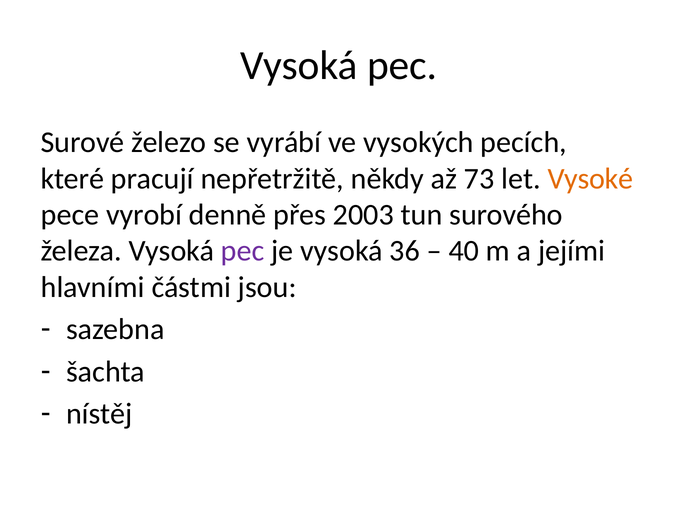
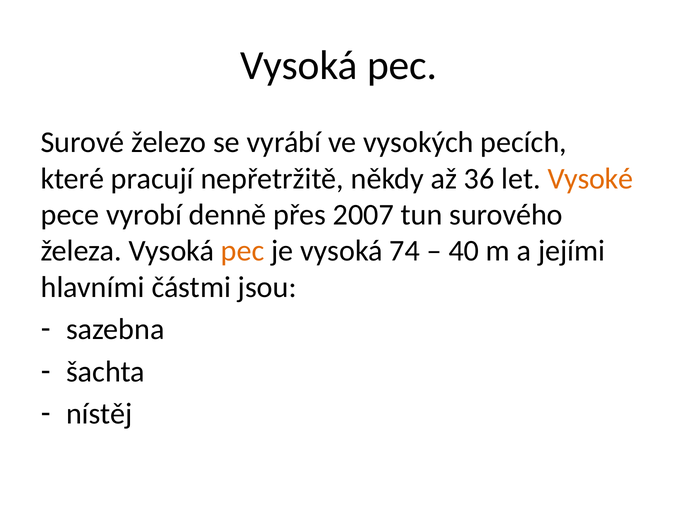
73: 73 -> 36
2003: 2003 -> 2007
pec at (243, 251) colour: purple -> orange
36: 36 -> 74
